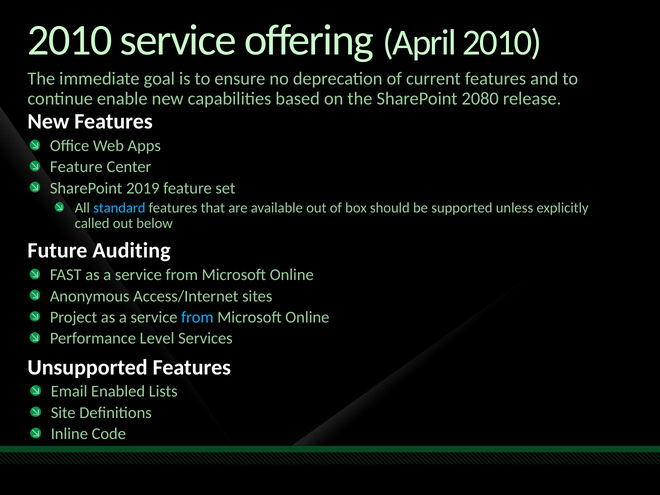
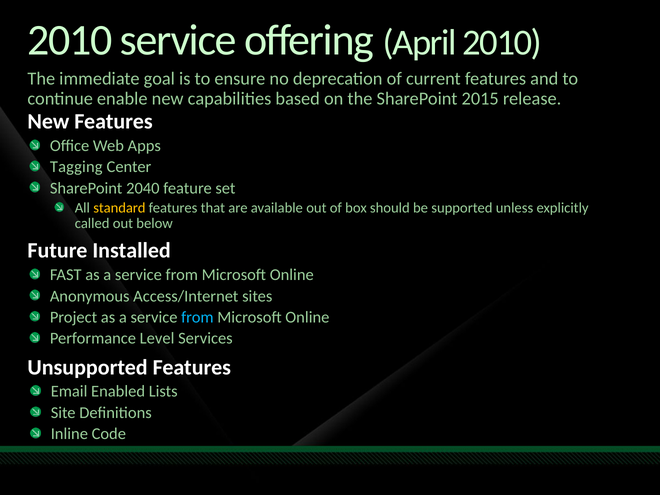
2080: 2080 -> 2015
Feature at (76, 167): Feature -> Tagging
2019: 2019 -> 2040
standard colour: light blue -> yellow
Auditing: Auditing -> Installed
